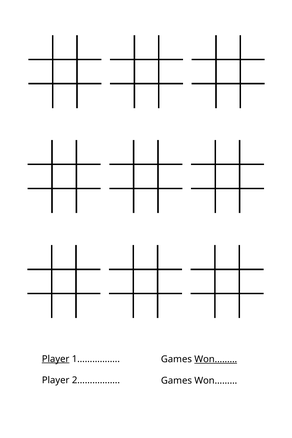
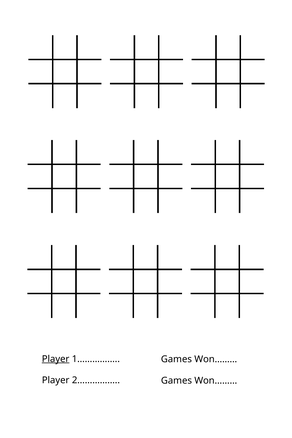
Won……… at (216, 359) underline: present -> none
